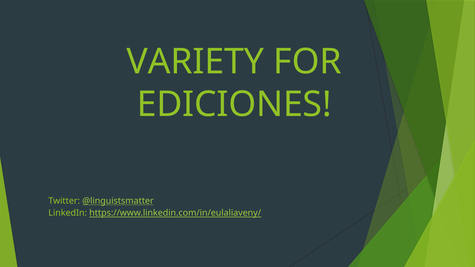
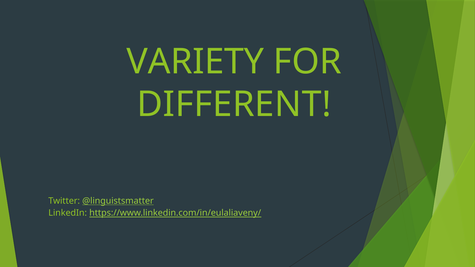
EDICIONES: EDICIONES -> DIFFERENT
